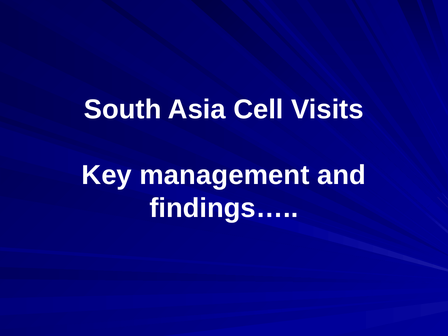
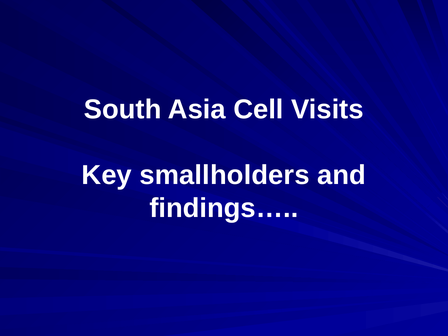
management: management -> smallholders
